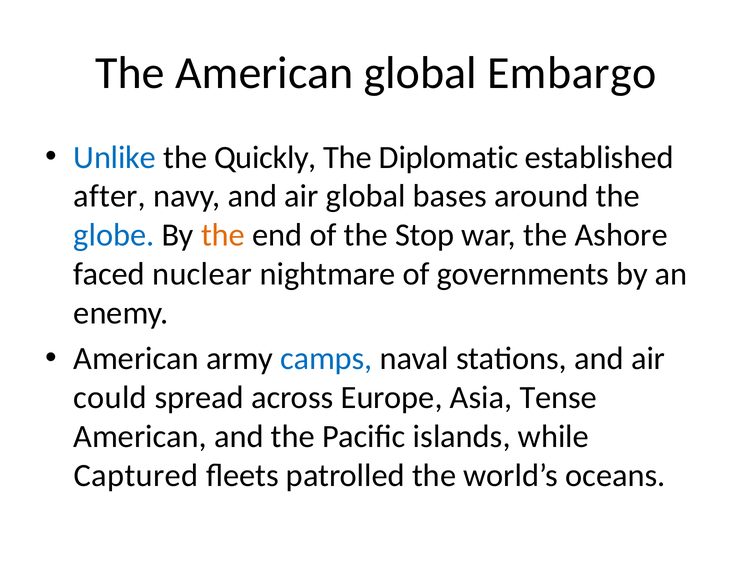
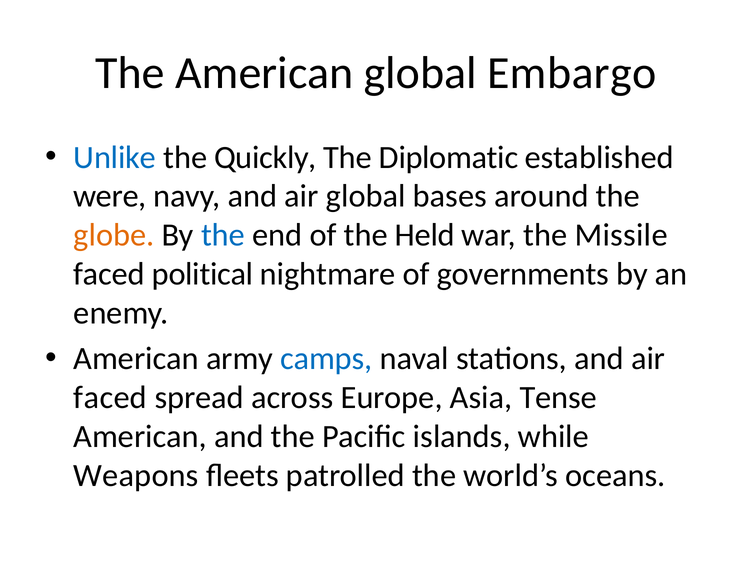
after: after -> were
globe colour: blue -> orange
the at (223, 235) colour: orange -> blue
Stop: Stop -> Held
Ashore: Ashore -> Missile
nuclear: nuclear -> political
could at (110, 398): could -> faced
Captured: Captured -> Weapons
